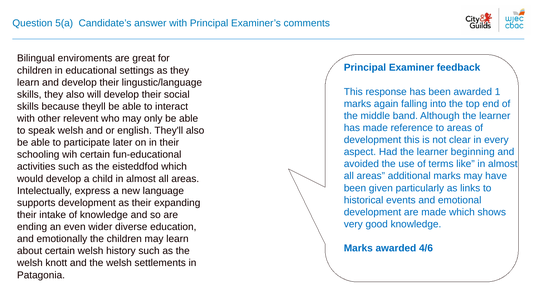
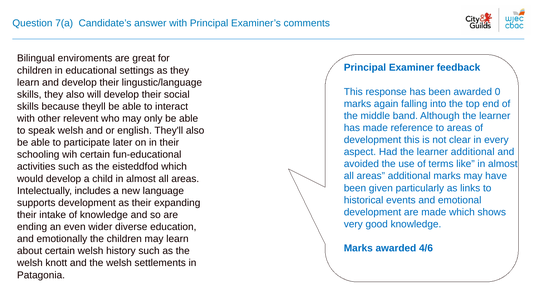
5(a: 5(a -> 7(a
1: 1 -> 0
learner beginning: beginning -> additional
express: express -> includes
